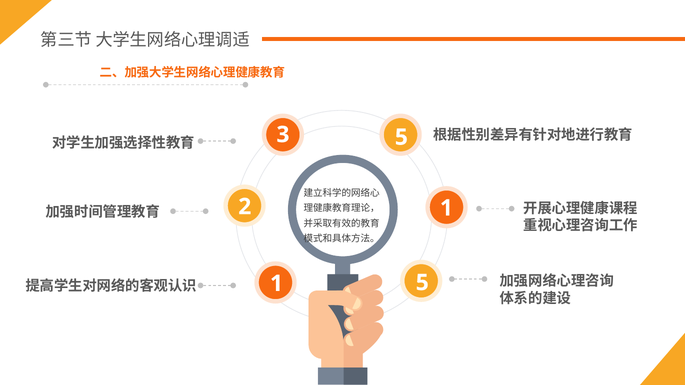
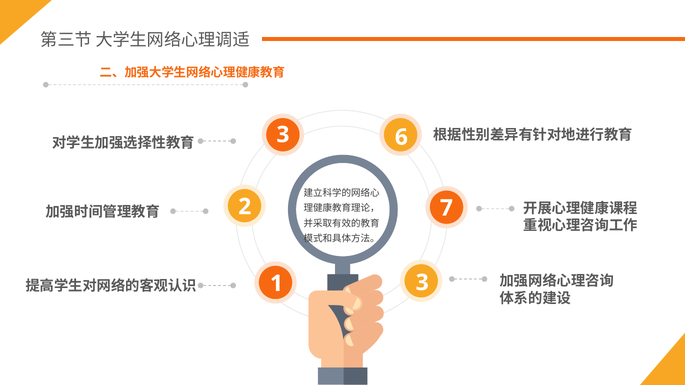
5 at (401, 137): 5 -> 6
2 1: 1 -> 7
1 5: 5 -> 3
